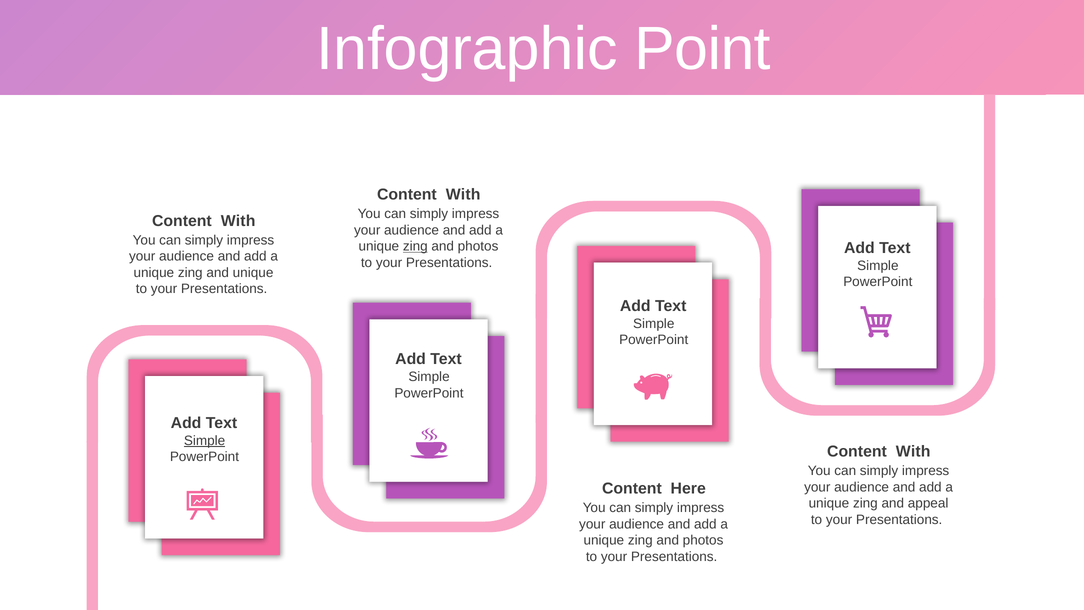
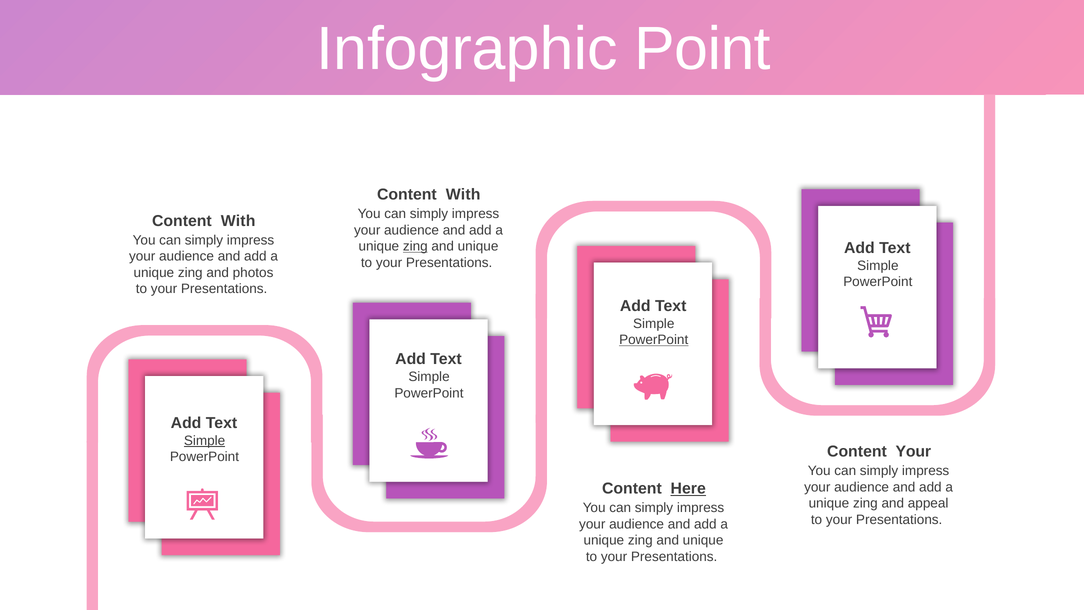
photos at (478, 246): photos -> unique
and unique: unique -> photos
PowerPoint at (654, 340) underline: none -> present
With at (913, 451): With -> Your
Here underline: none -> present
photos at (703, 540): photos -> unique
